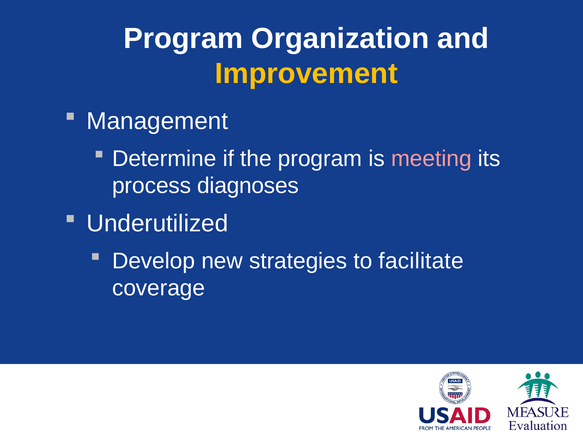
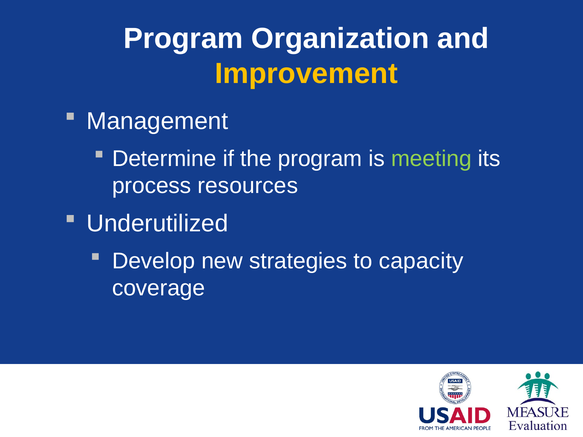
meeting colour: pink -> light green
diagnoses: diagnoses -> resources
facilitate: facilitate -> capacity
